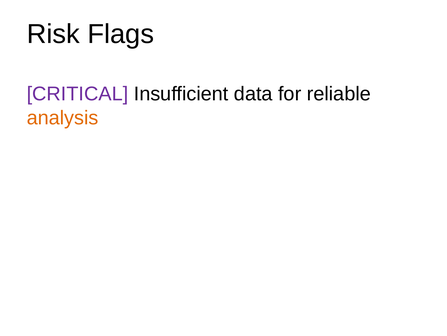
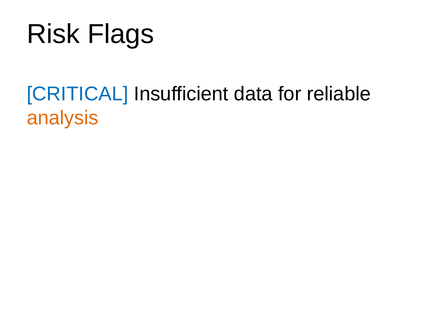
CRITICAL colour: purple -> blue
